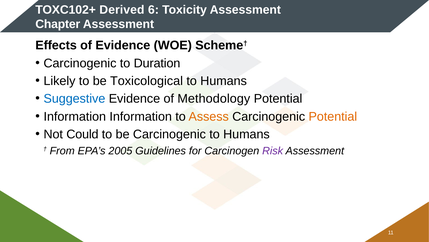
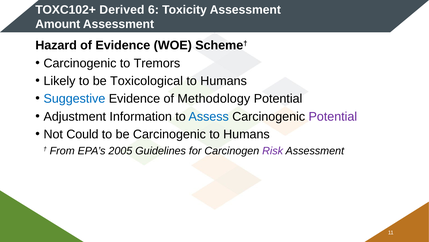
Chapter: Chapter -> Amount
Effects: Effects -> Hazard
Duration: Duration -> Tremors
Information at (75, 116): Information -> Adjustment
Assess colour: orange -> blue
Potential at (333, 116) colour: orange -> purple
